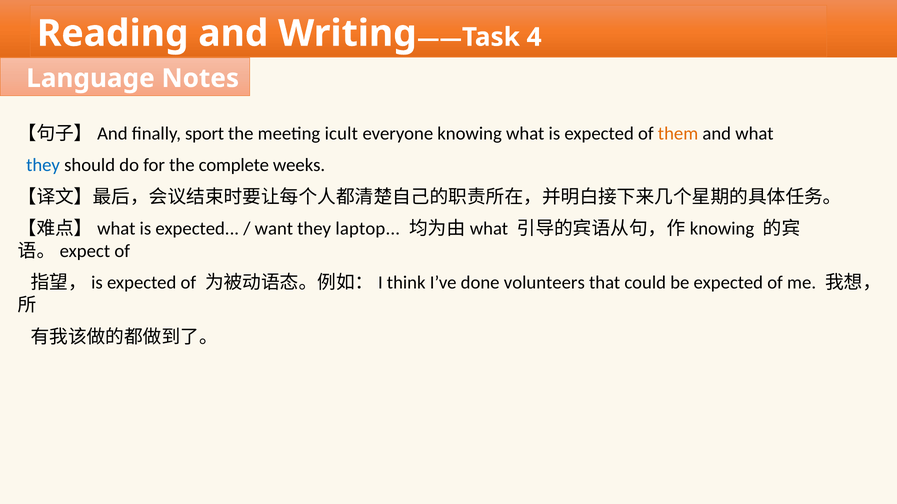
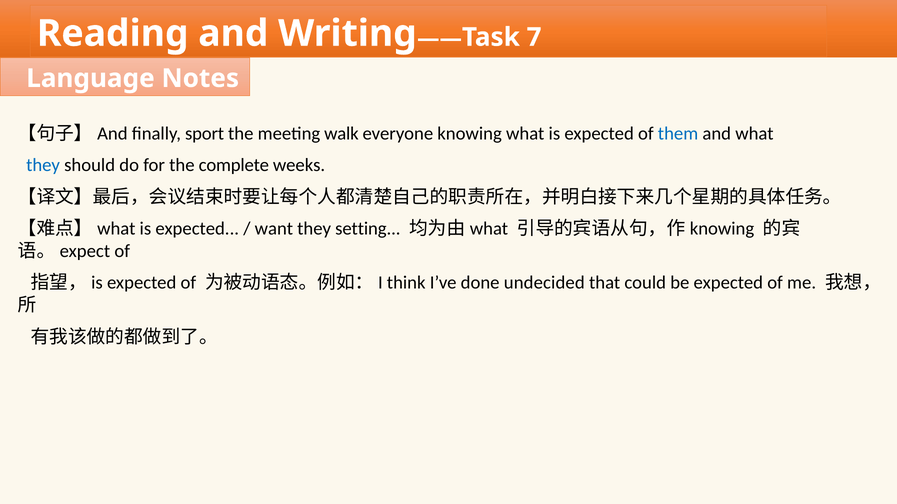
4: 4 -> 7
icult: icult -> walk
them colour: orange -> blue
laptop: laptop -> setting
volunteers: volunteers -> undecided
